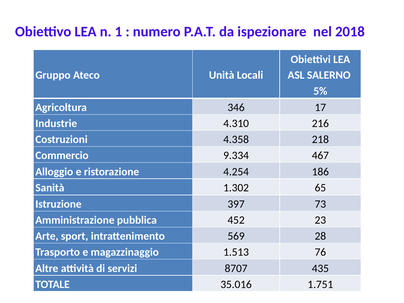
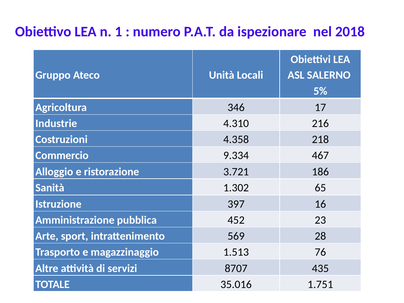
4.254: 4.254 -> 3.721
73: 73 -> 16
